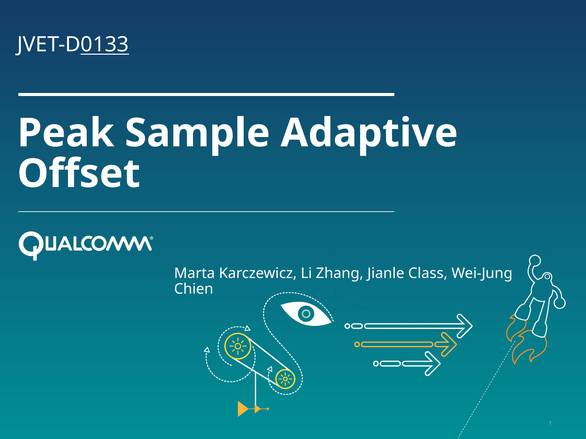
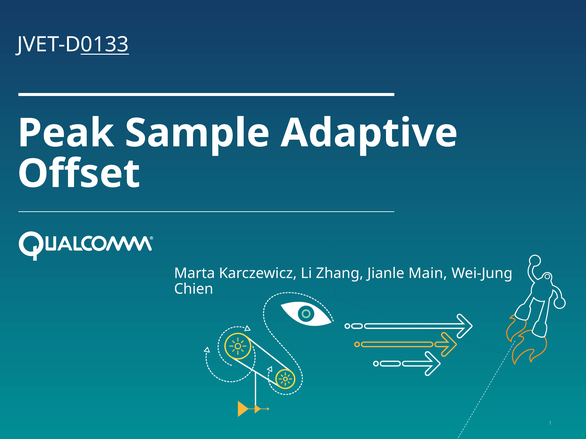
Class: Class -> Main
